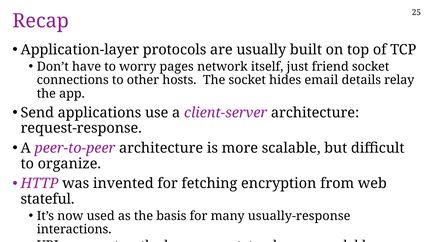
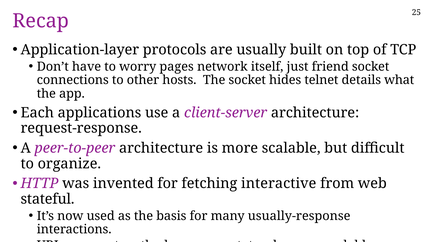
hides email: email -> telnet
details relay: relay -> what
Send: Send -> Each
encryption: encryption -> interactive
